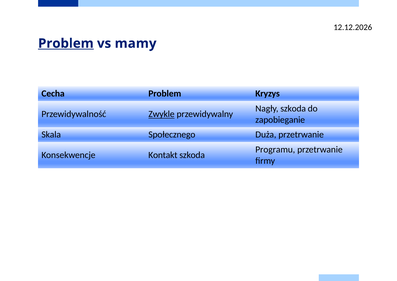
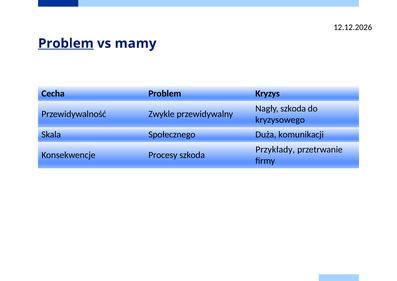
Zwykle underline: present -> none
zapobieganie: zapobieganie -> kryzysowego
Duża przetrwanie: przetrwanie -> komunikacji
Programu: Programu -> Przykłady
Kontakt: Kontakt -> Procesy
